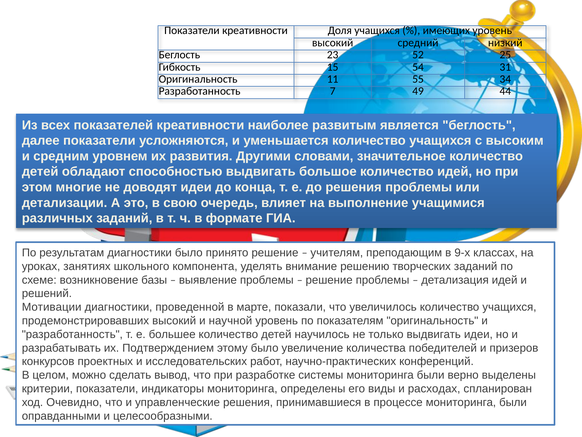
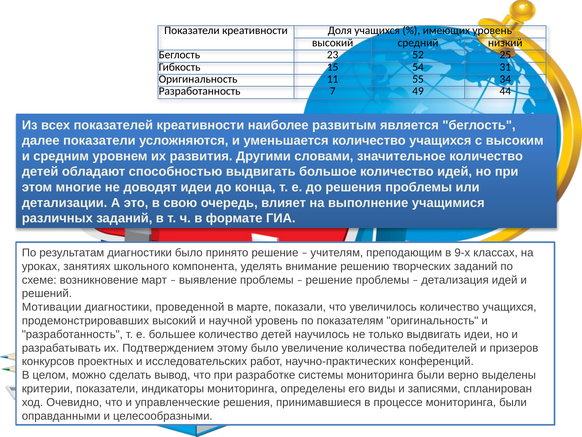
базы: базы -> март
расходах: расходах -> записями
